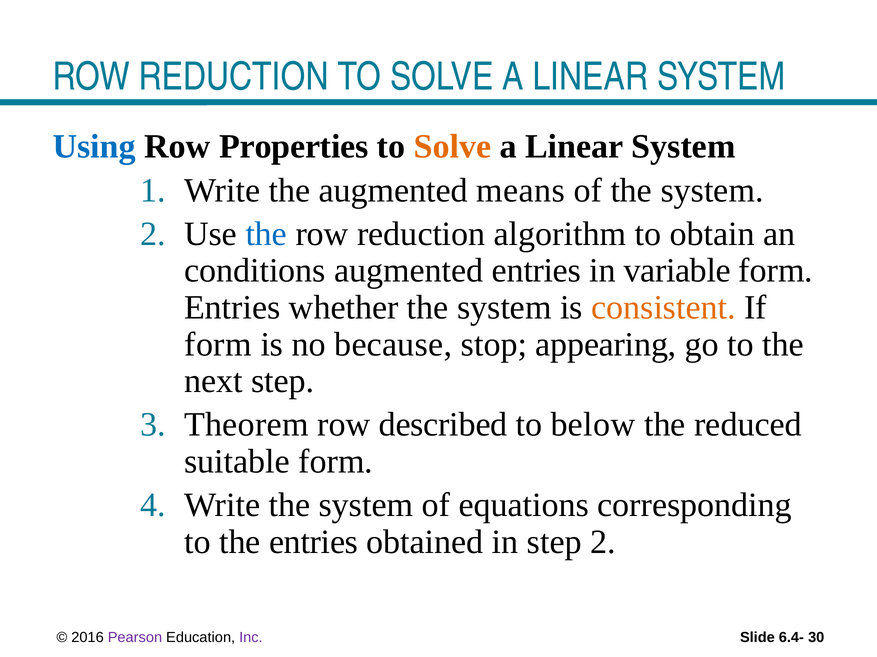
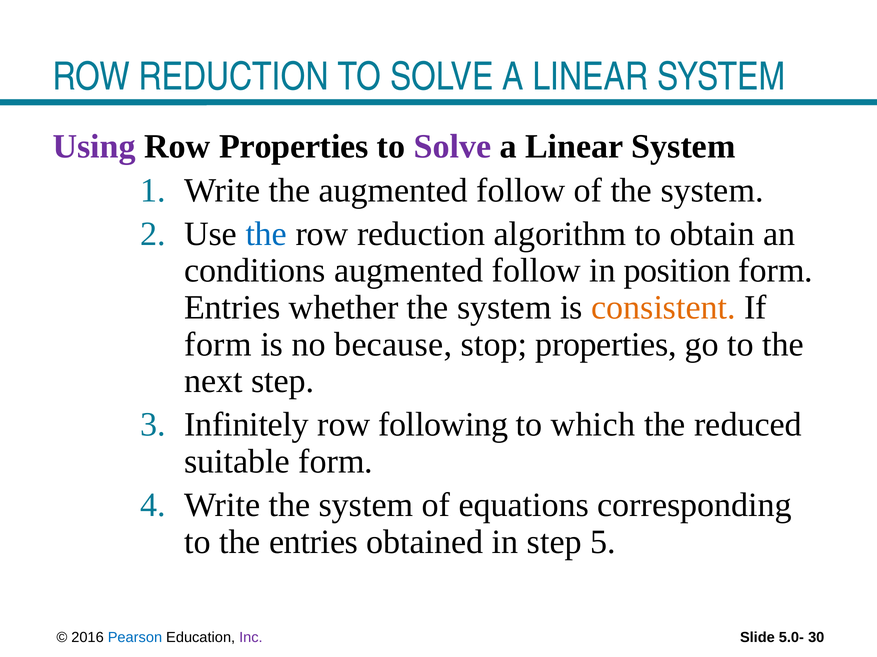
Using colour: blue -> purple
Solve at (452, 147) colour: orange -> purple
the augmented means: means -> follow
entries at (536, 271): entries -> follow
variable: variable -> position
stop appearing: appearing -> properties
Theorem: Theorem -> Infinitely
described: described -> following
below: below -> which
step 2: 2 -> 5
Pearson colour: purple -> blue
6.4-: 6.4- -> 5.0-
